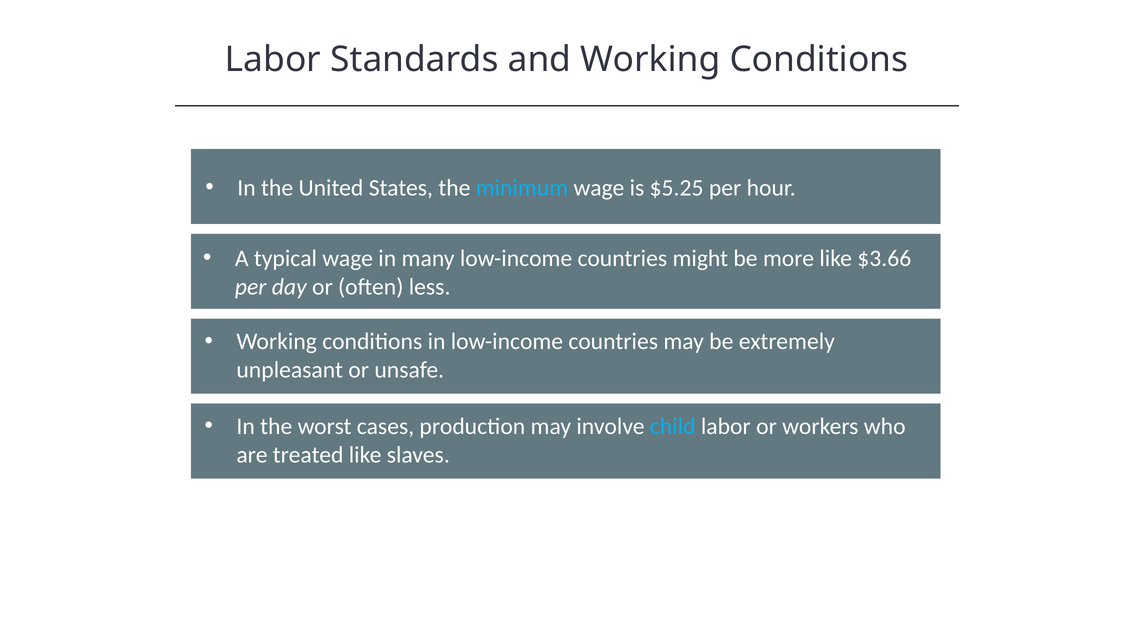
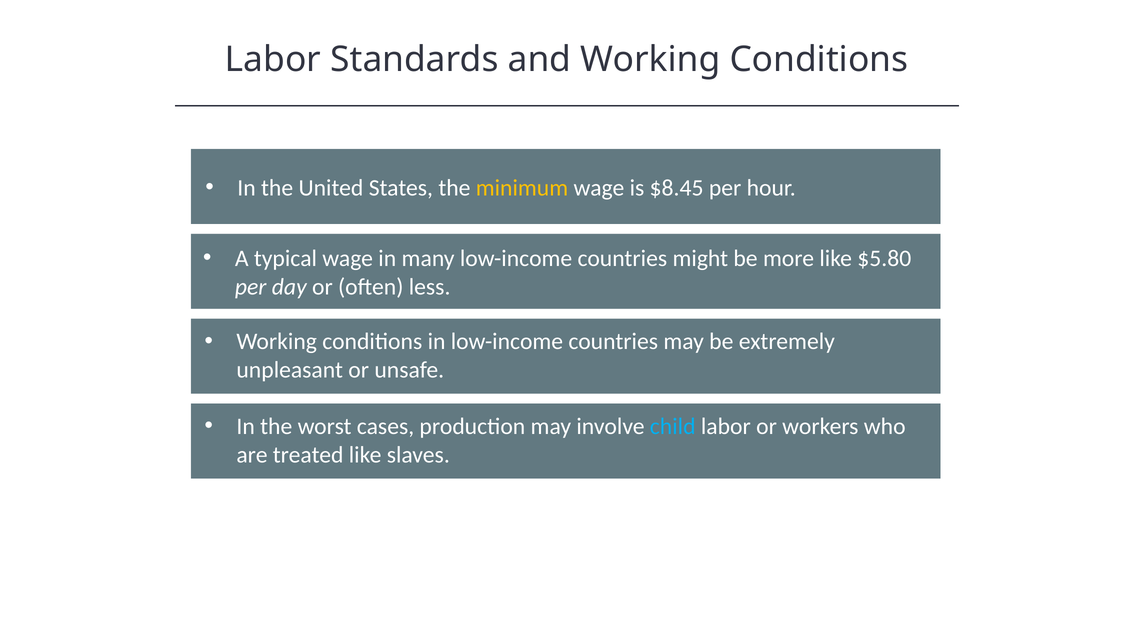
minimum colour: light blue -> yellow
$5.25: $5.25 -> $8.45
$3.66: $3.66 -> $5.80
